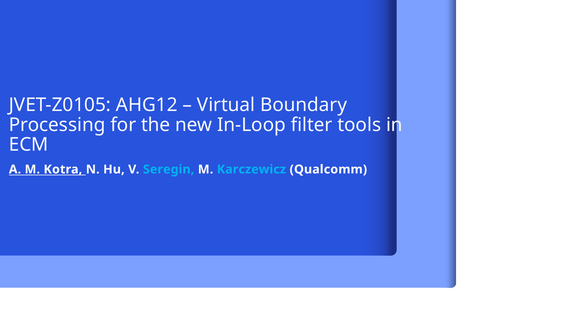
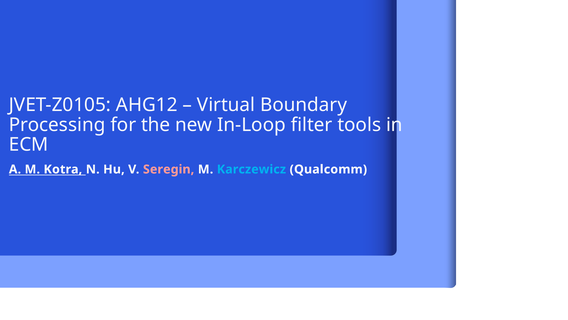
Seregin colour: light blue -> pink
